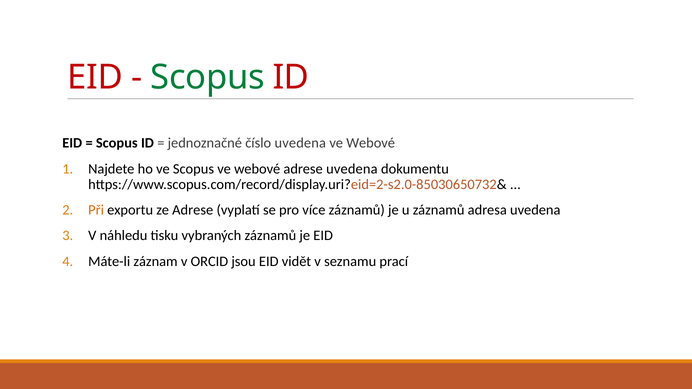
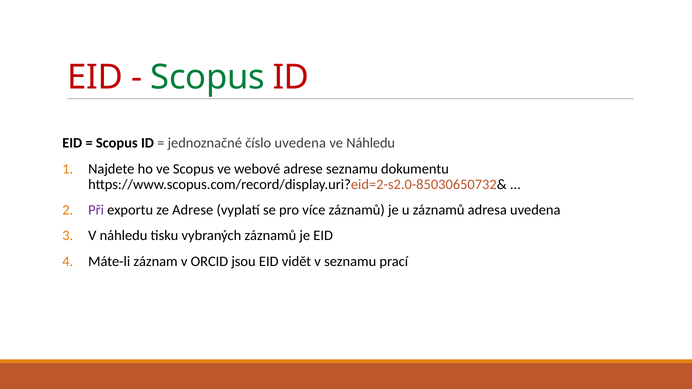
Webové at (371, 143): Webové -> Náhledu
adrese uvedena: uvedena -> seznamu
Při colour: orange -> purple
